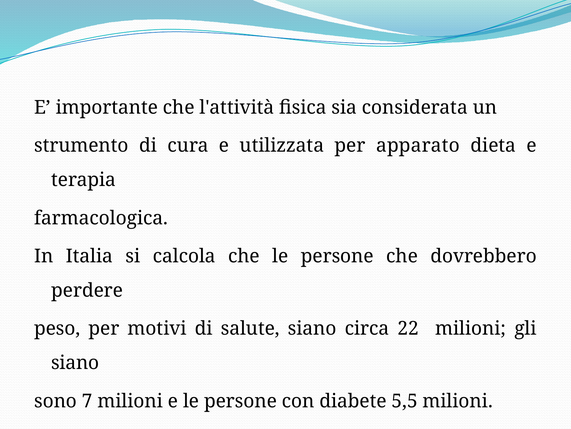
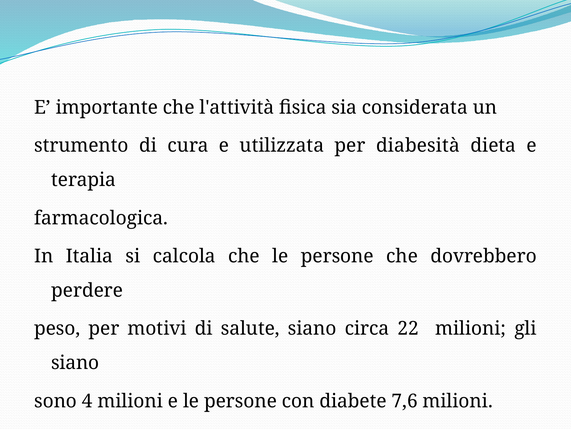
per apparato: apparato -> diabesità
7: 7 -> 4
5,5: 5,5 -> 7,6
